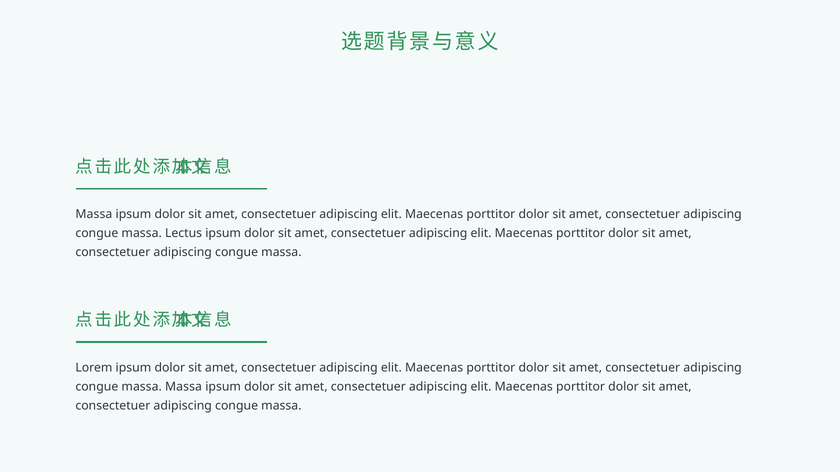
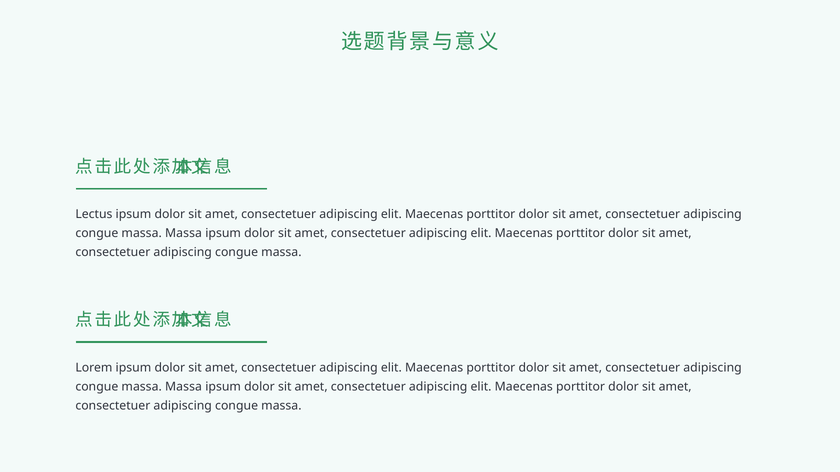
Massa at (94, 214): Massa -> Lectus
Lectus at (184, 233): Lectus -> Massa
